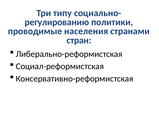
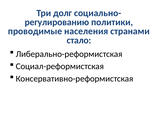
типу: типу -> долг
стран: стран -> стало
